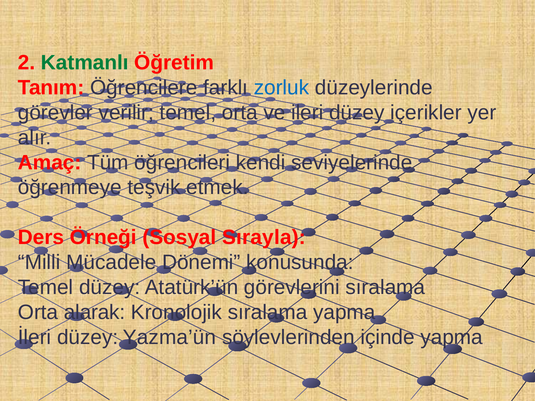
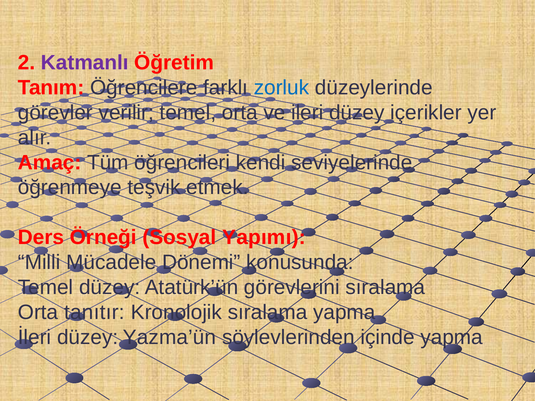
Katmanlı colour: green -> purple
Sırayla: Sırayla -> Yapımı
alarak: alarak -> tanıtır
